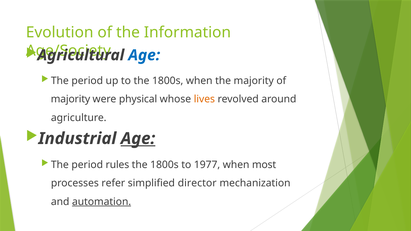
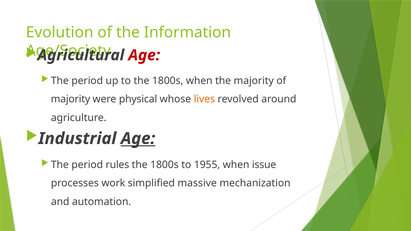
Age at (144, 55) colour: blue -> red
1977: 1977 -> 1955
most: most -> issue
refer: refer -> work
director: director -> massive
automation underline: present -> none
